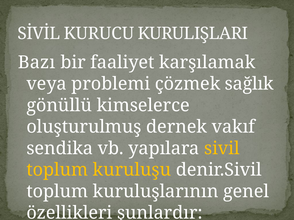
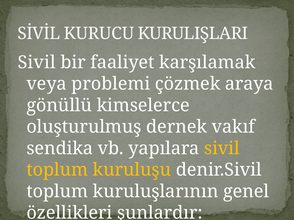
Bazı at (37, 62): Bazı -> Sivil
sağlık: sağlık -> araya
